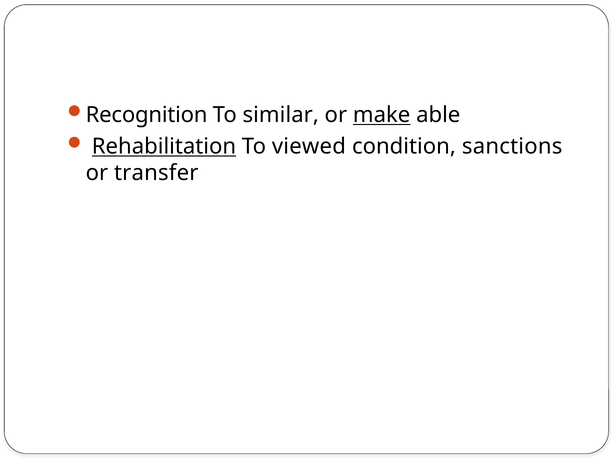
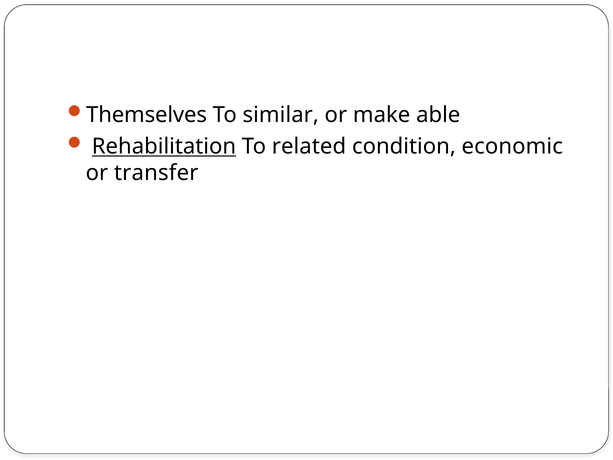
Recognition: Recognition -> Themselves
make underline: present -> none
viewed: viewed -> related
sanctions: sanctions -> economic
